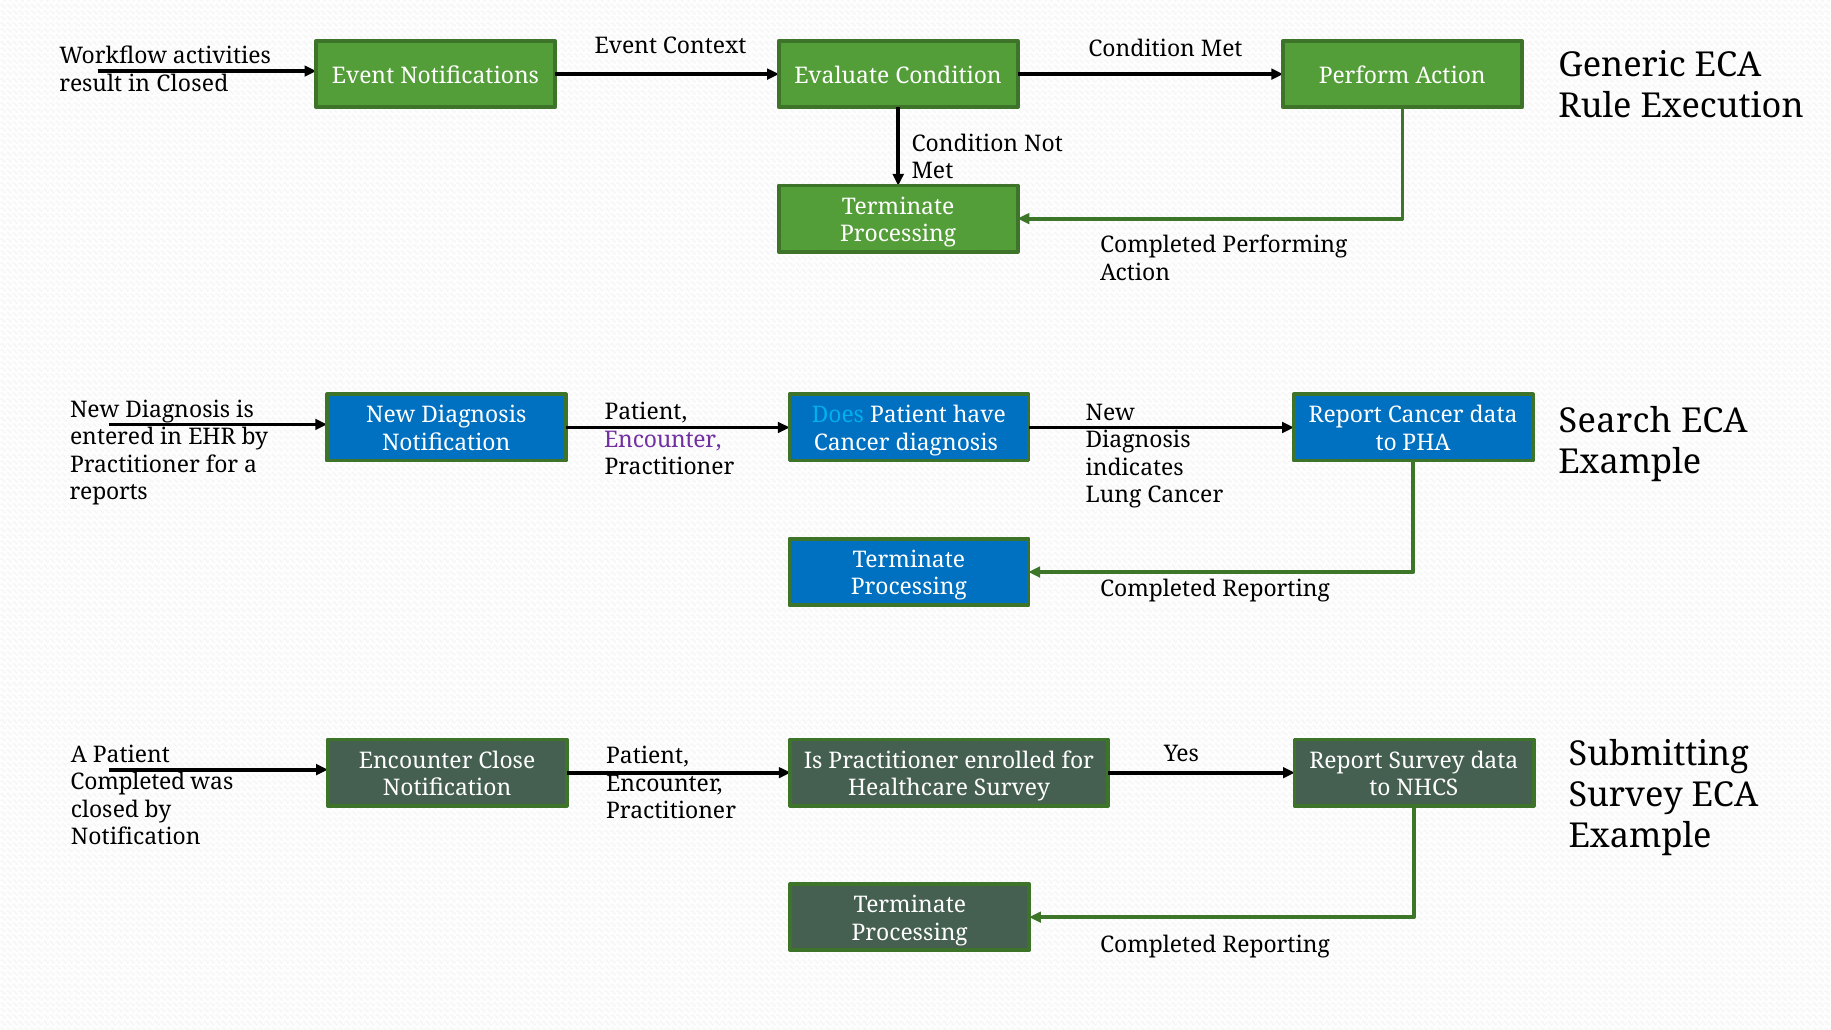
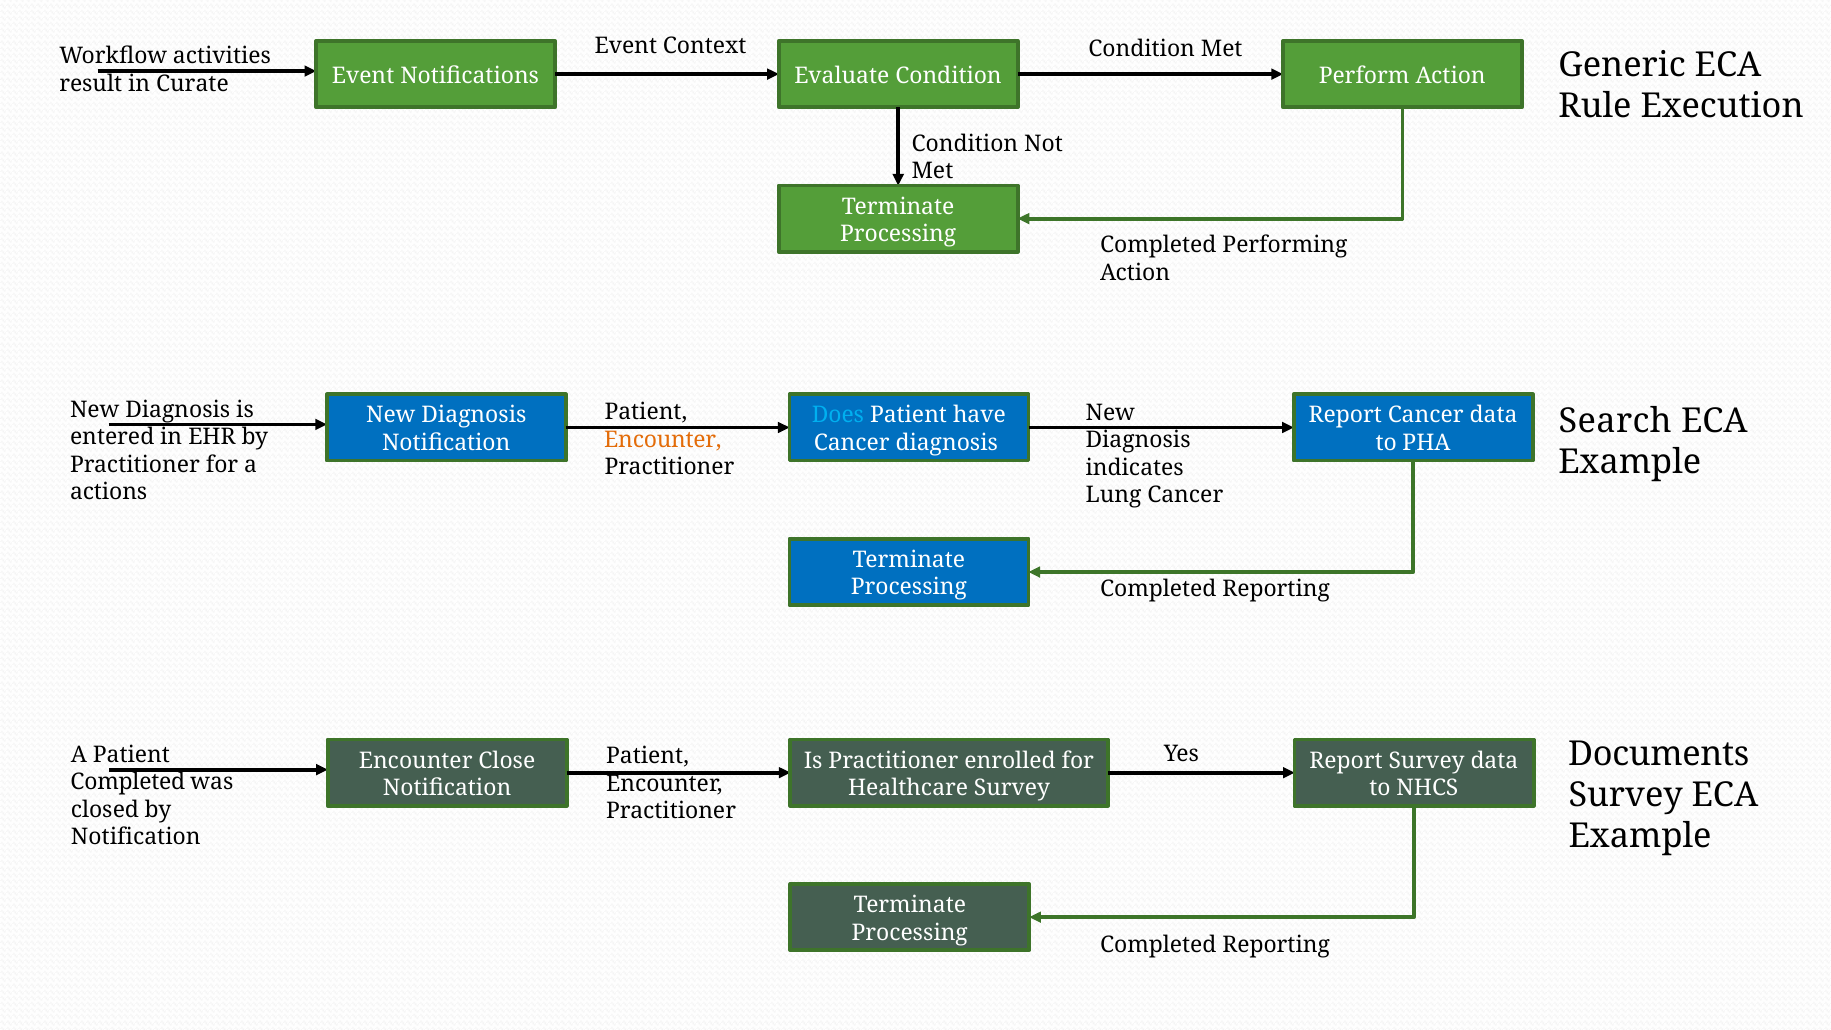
in Closed: Closed -> Curate
Encounter at (663, 440) colour: purple -> orange
reports: reports -> actions
Submitting: Submitting -> Documents
